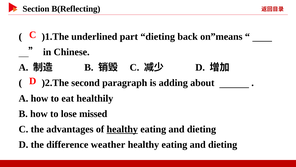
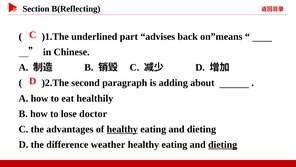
part dieting: dieting -> advises
missed: missed -> doctor
dieting at (223, 144) underline: none -> present
